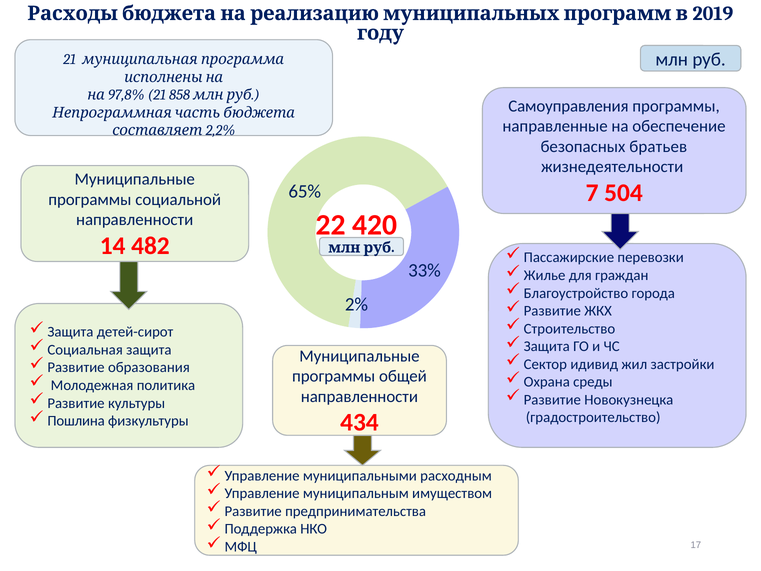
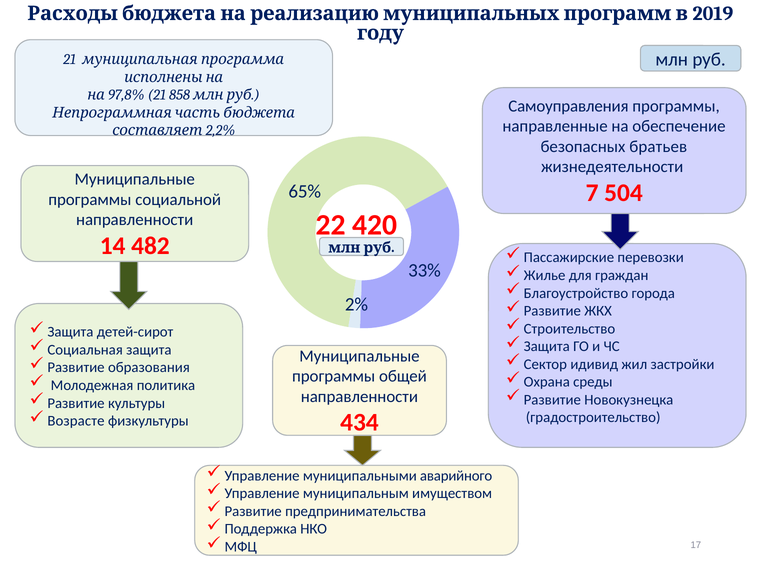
Пошлина: Пошлина -> Возрасте
расходным: расходным -> аварийного
